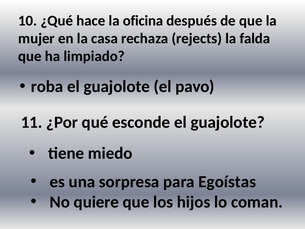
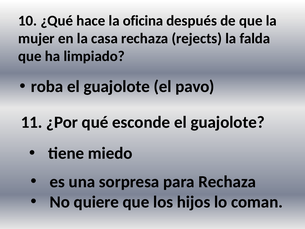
para Egoístas: Egoístas -> Rechaza
